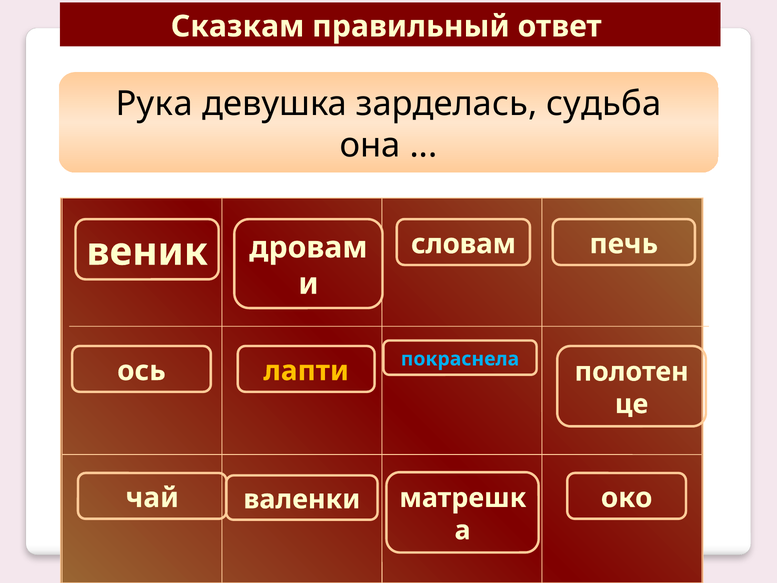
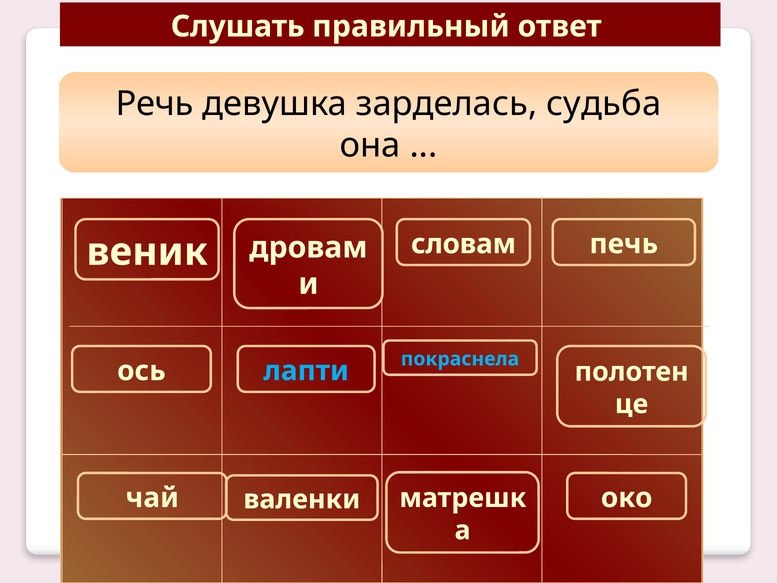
Сказкам: Сказкам -> Слушать
Рука: Рука -> Речь
лапти colour: yellow -> light blue
